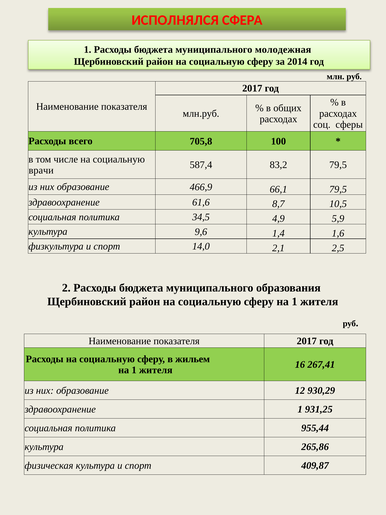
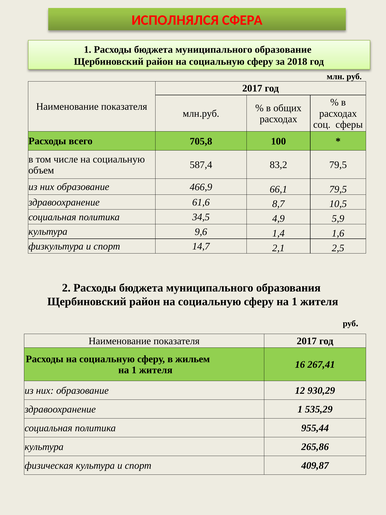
муниципального молодежная: молодежная -> образование
2014: 2014 -> 2018
врачи: врачи -> объем
14,0: 14,0 -> 14,7
931,25: 931,25 -> 535,29
